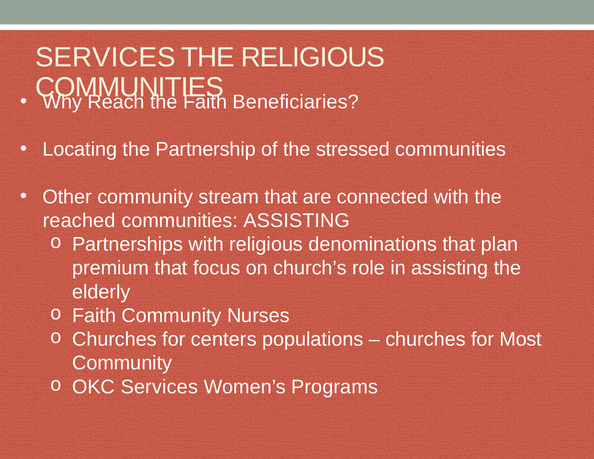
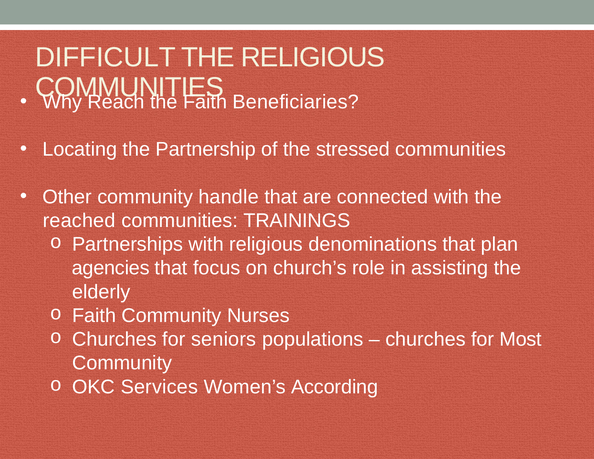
SERVICES at (105, 57): SERVICES -> DIFFICULT
stream: stream -> handle
communities ASSISTING: ASSISTING -> TRAININGS
premium: premium -> agencies
centers: centers -> seniors
Programs: Programs -> According
